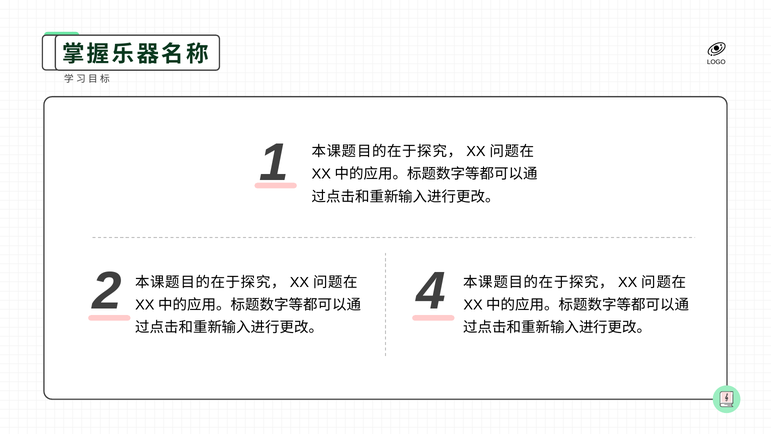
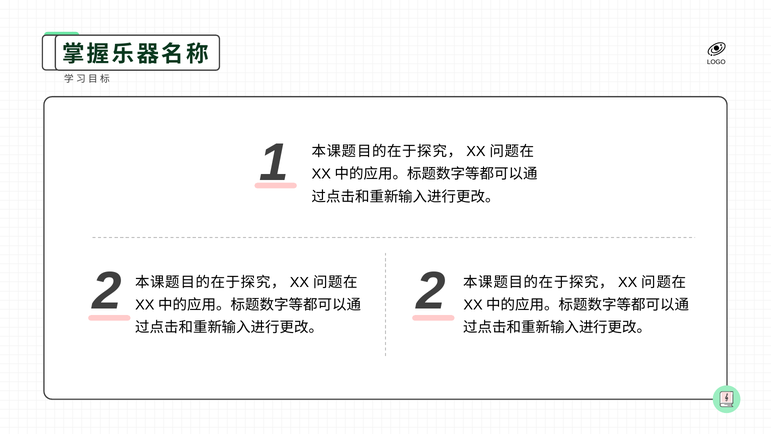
2 4: 4 -> 2
